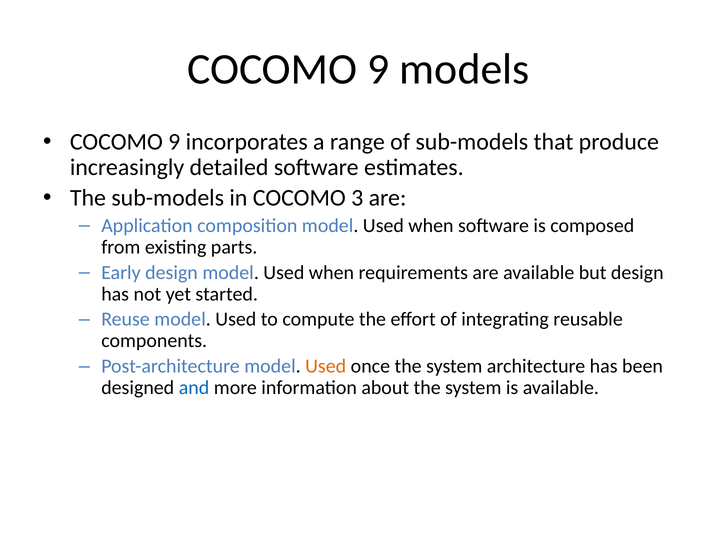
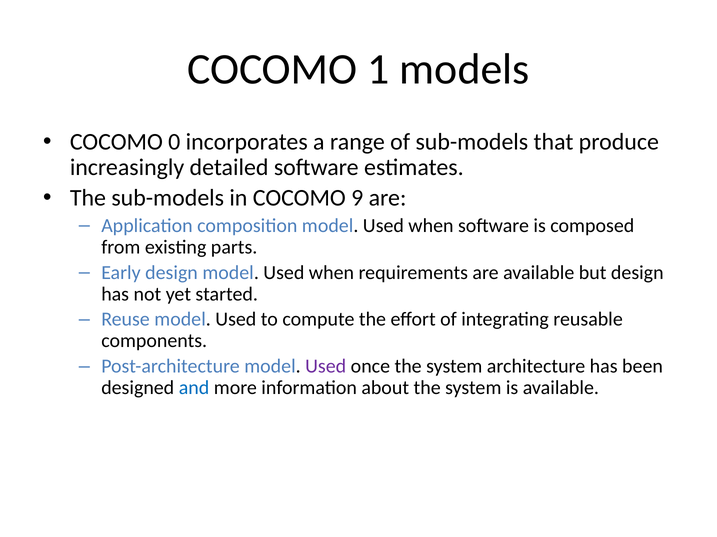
9 at (378, 69): 9 -> 1
9 at (174, 142): 9 -> 0
3: 3 -> 9
Used at (326, 367) colour: orange -> purple
